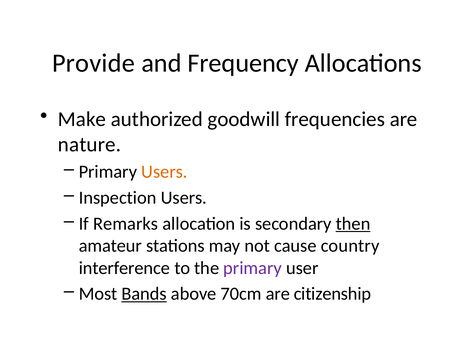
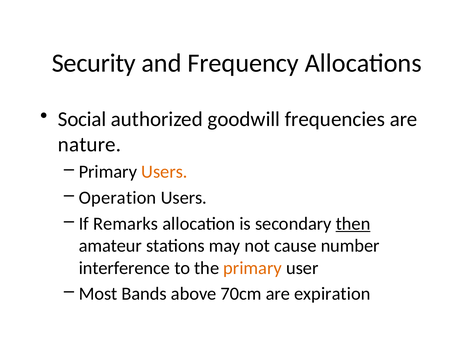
Provide: Provide -> Security
Make: Make -> Social
Inspection: Inspection -> Operation
country: country -> number
primary at (253, 268) colour: purple -> orange
Bands underline: present -> none
citizenship: citizenship -> expiration
